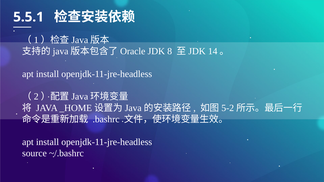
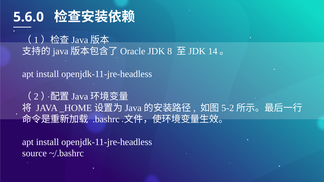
5.5.1: 5.5.1 -> 5.6.0
